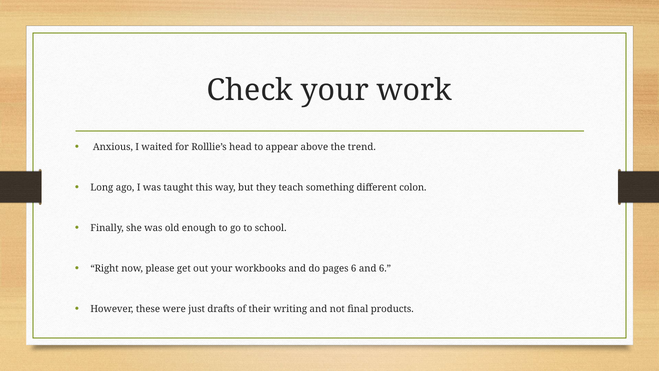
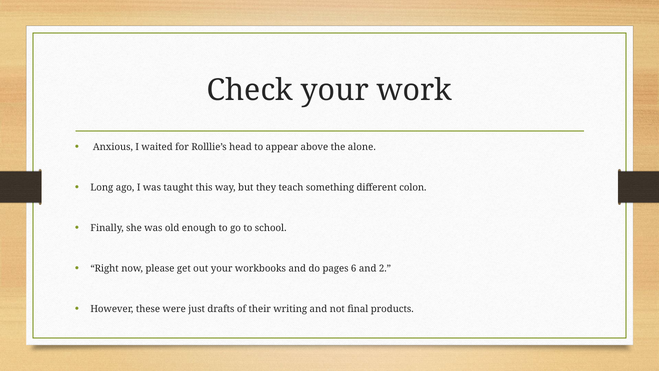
trend: trend -> alone
and 6: 6 -> 2
